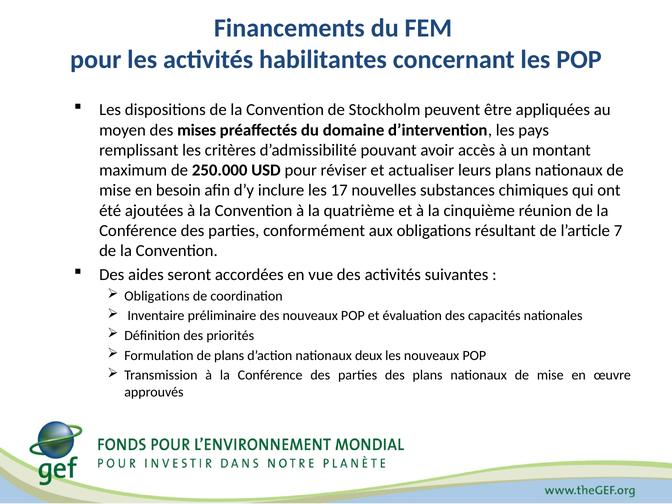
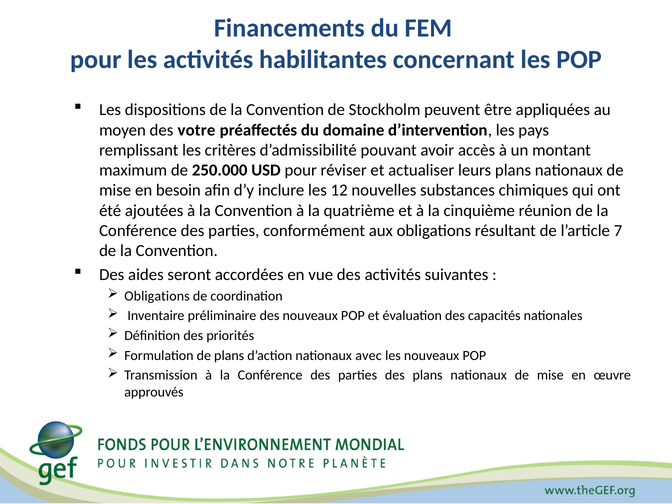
mises: mises -> votre
17: 17 -> 12
deux: deux -> avec
